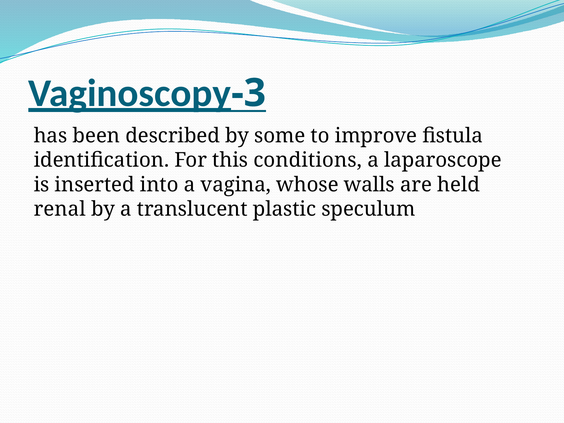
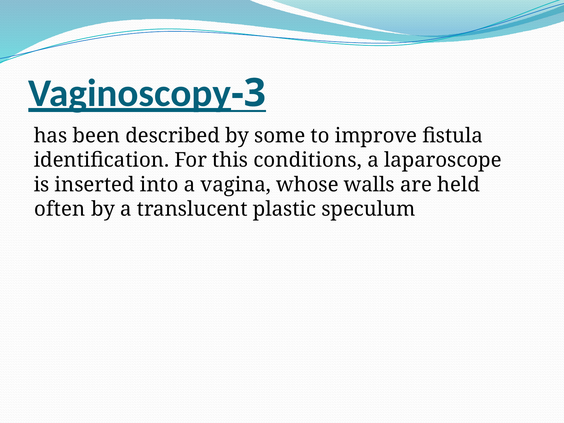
renal: renal -> often
